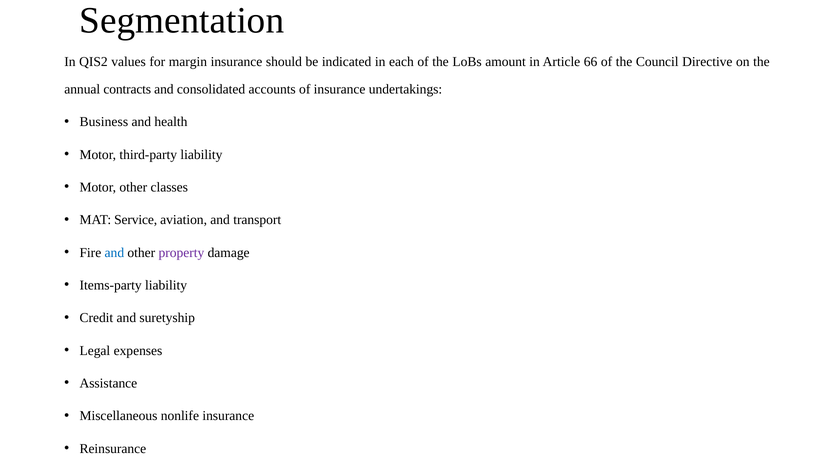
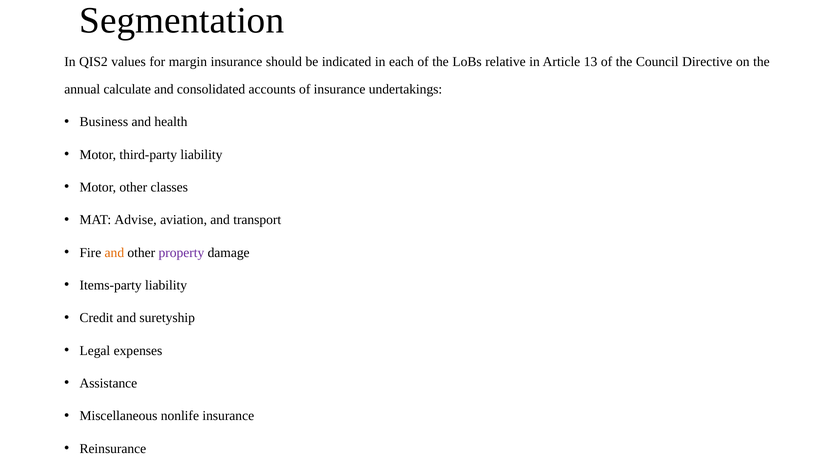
amount: amount -> relative
66: 66 -> 13
contracts: contracts -> calculate
Service: Service -> Advise
and at (114, 253) colour: blue -> orange
